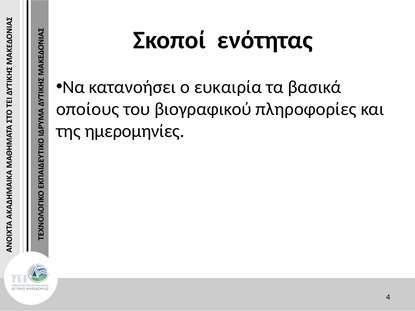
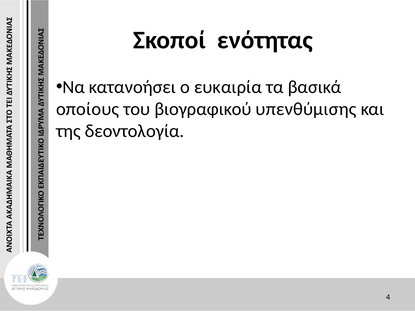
πληροφορίες: πληροφορίες -> υπενθύμισης
ημερομηνίες: ημερομηνίες -> δεοντολογία
